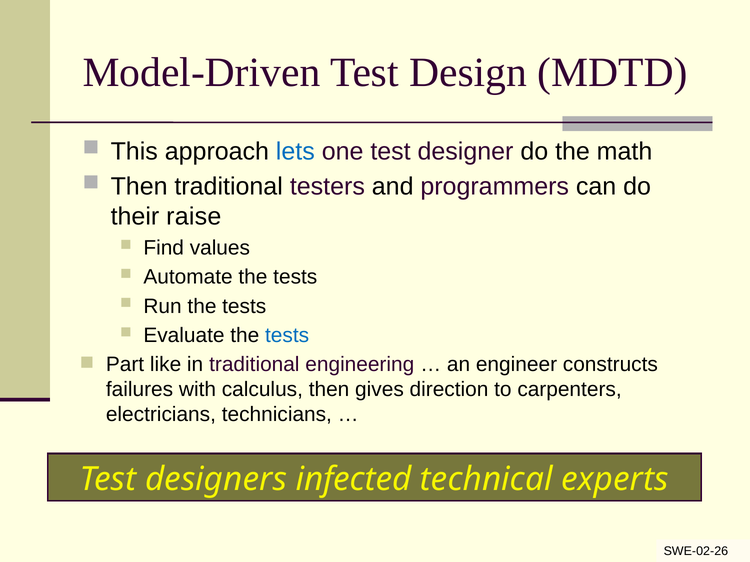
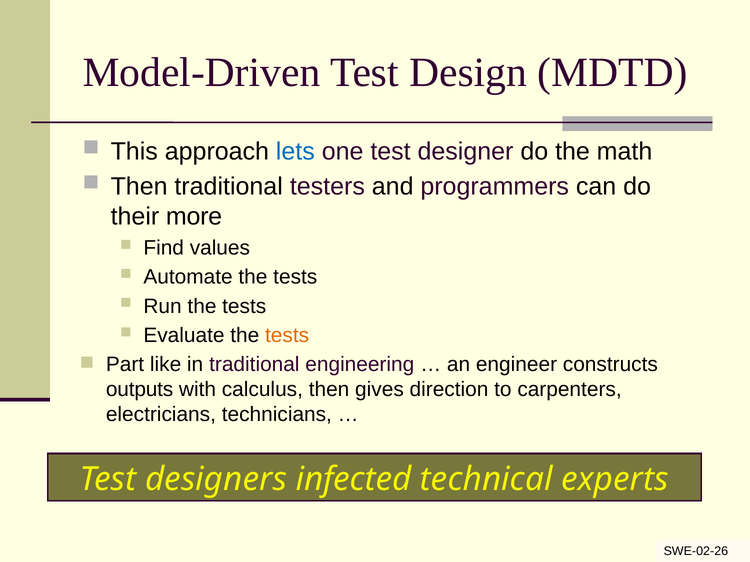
raise: raise -> more
tests at (287, 336) colour: blue -> orange
failures: failures -> outputs
